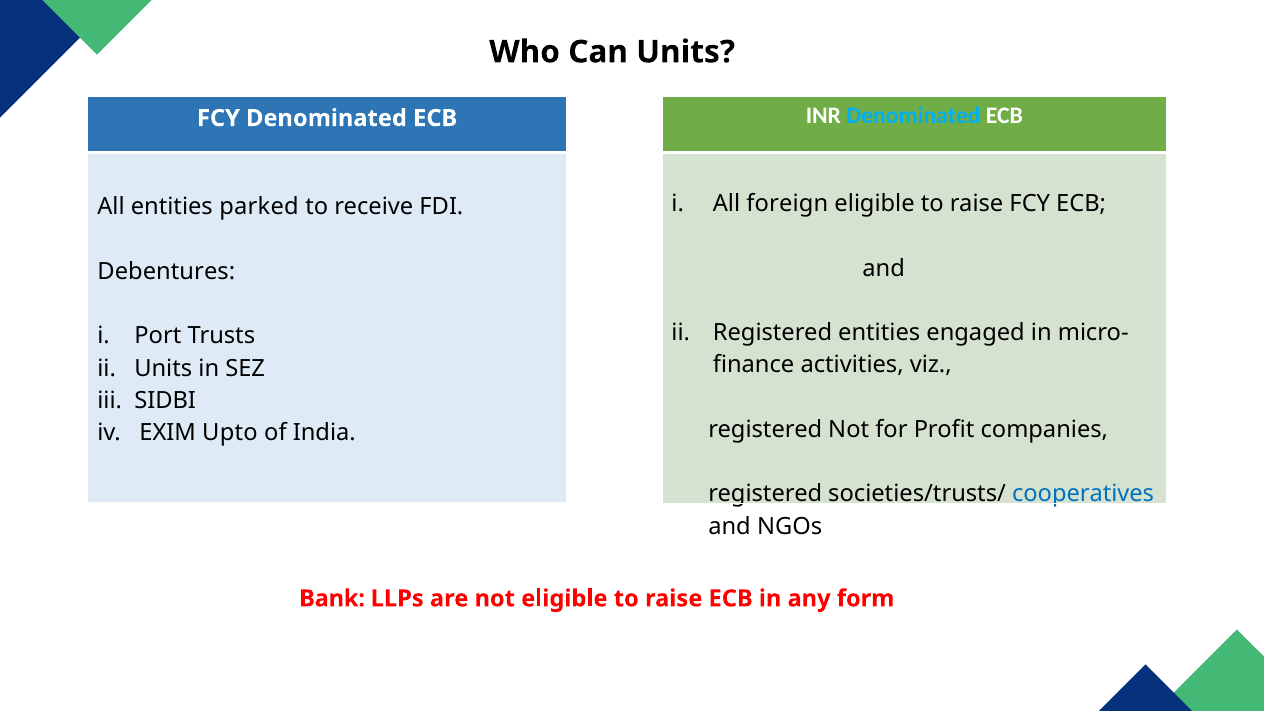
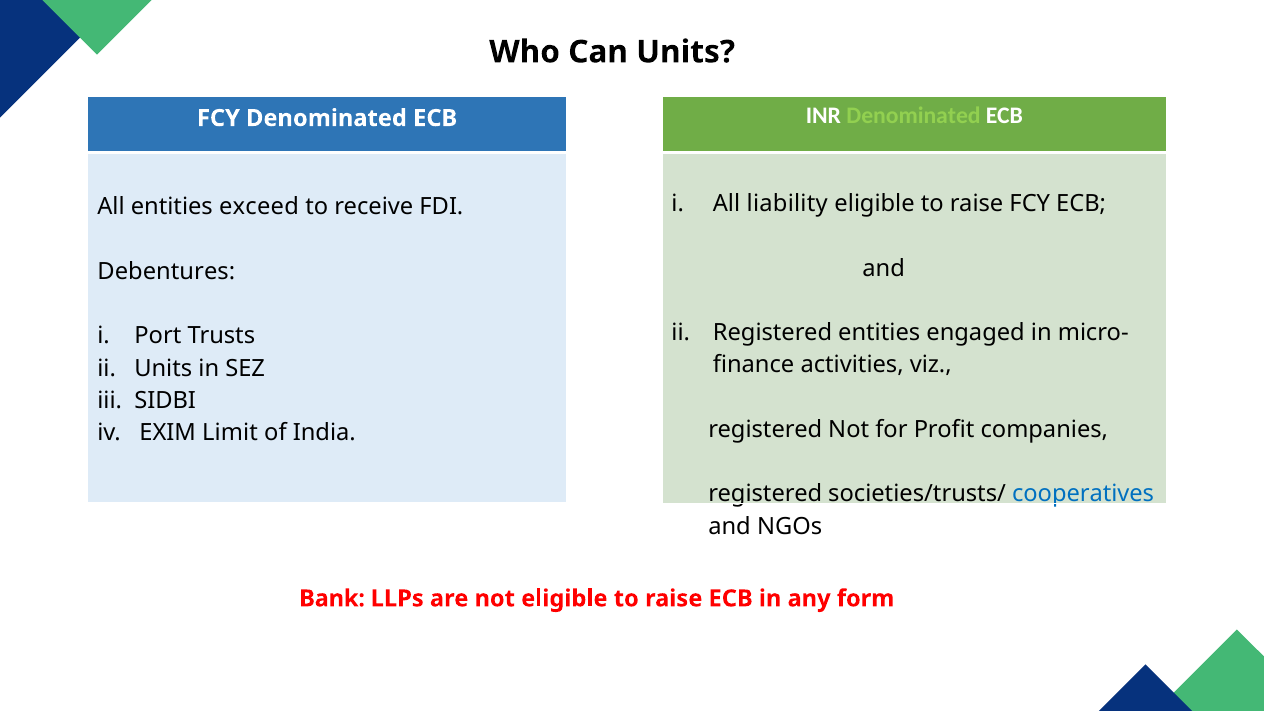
Denominated at (914, 116) colour: light blue -> light green
foreign: foreign -> liability
parked: parked -> exceed
Upto: Upto -> Limit
